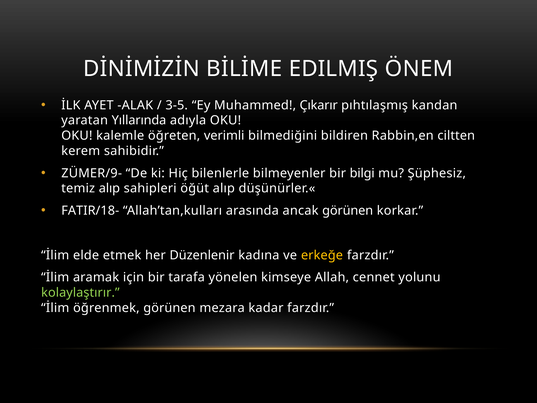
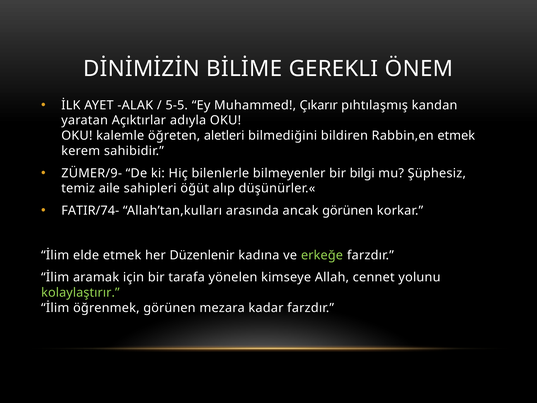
EDILMIŞ: EDILMIŞ -> GEREKLI
3-5: 3-5 -> 5-5
Yıllarında: Yıllarında -> Açıktırlar
verimli: verimli -> aletleri
Rabbin,en ciltten: ciltten -> etmek
temiz alıp: alıp -> aile
FATIR/18-: FATIR/18- -> FATIR/74-
erkeğe colour: yellow -> light green
